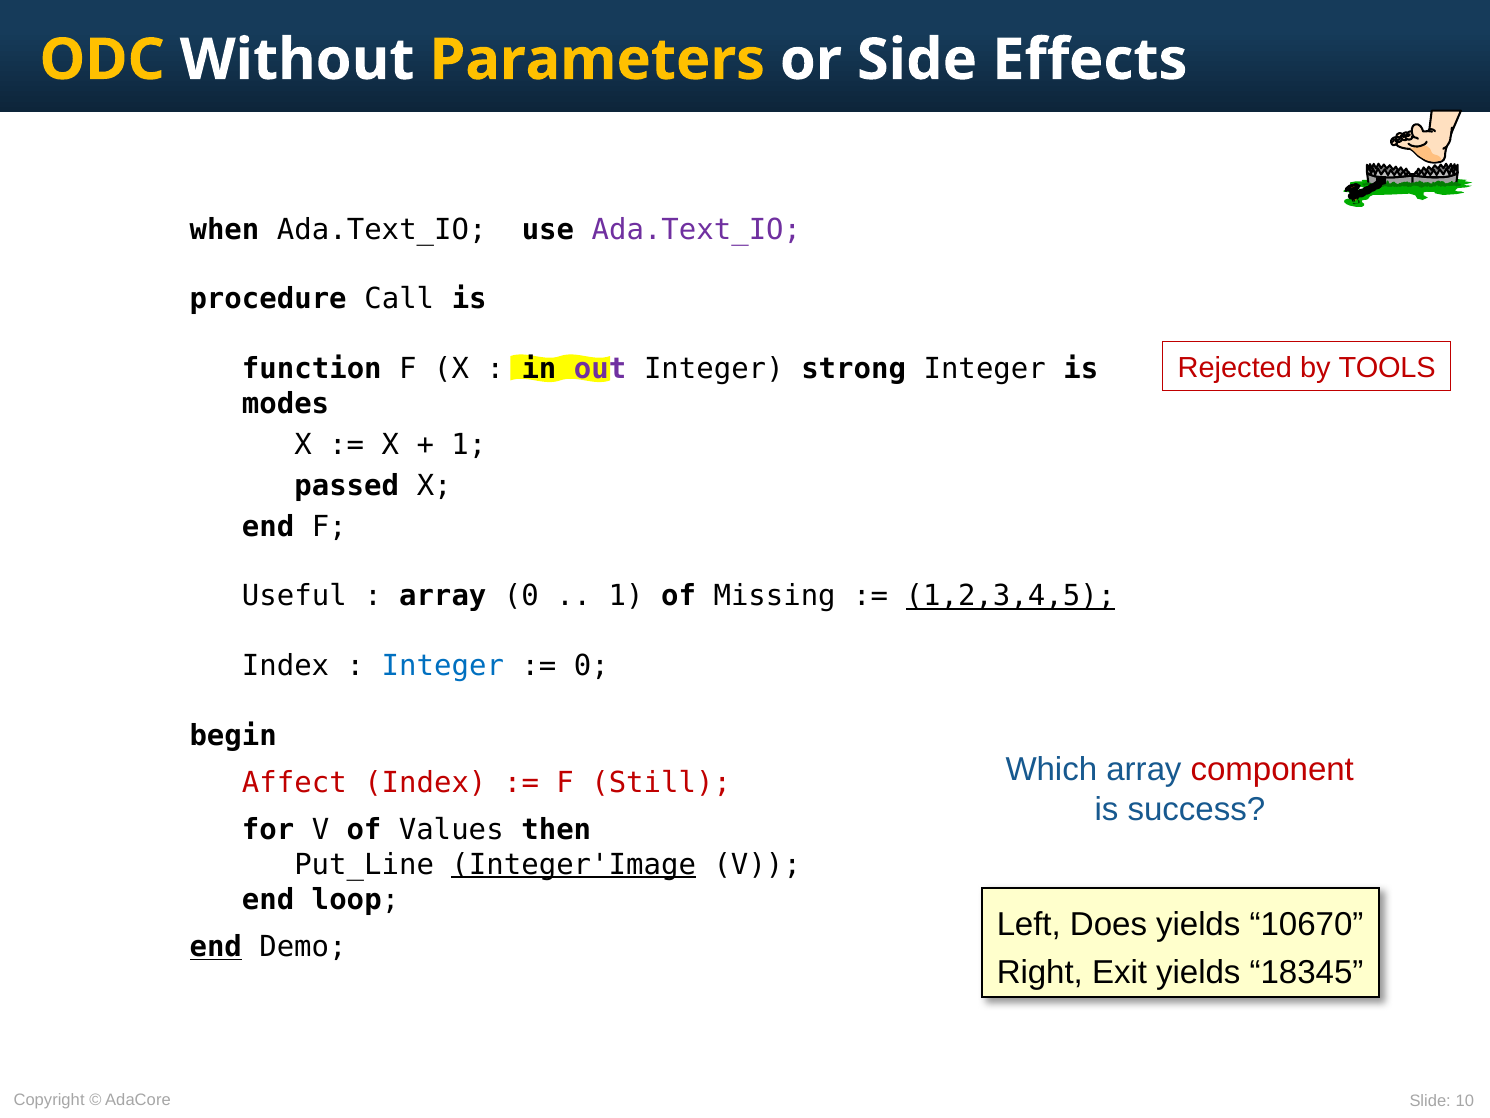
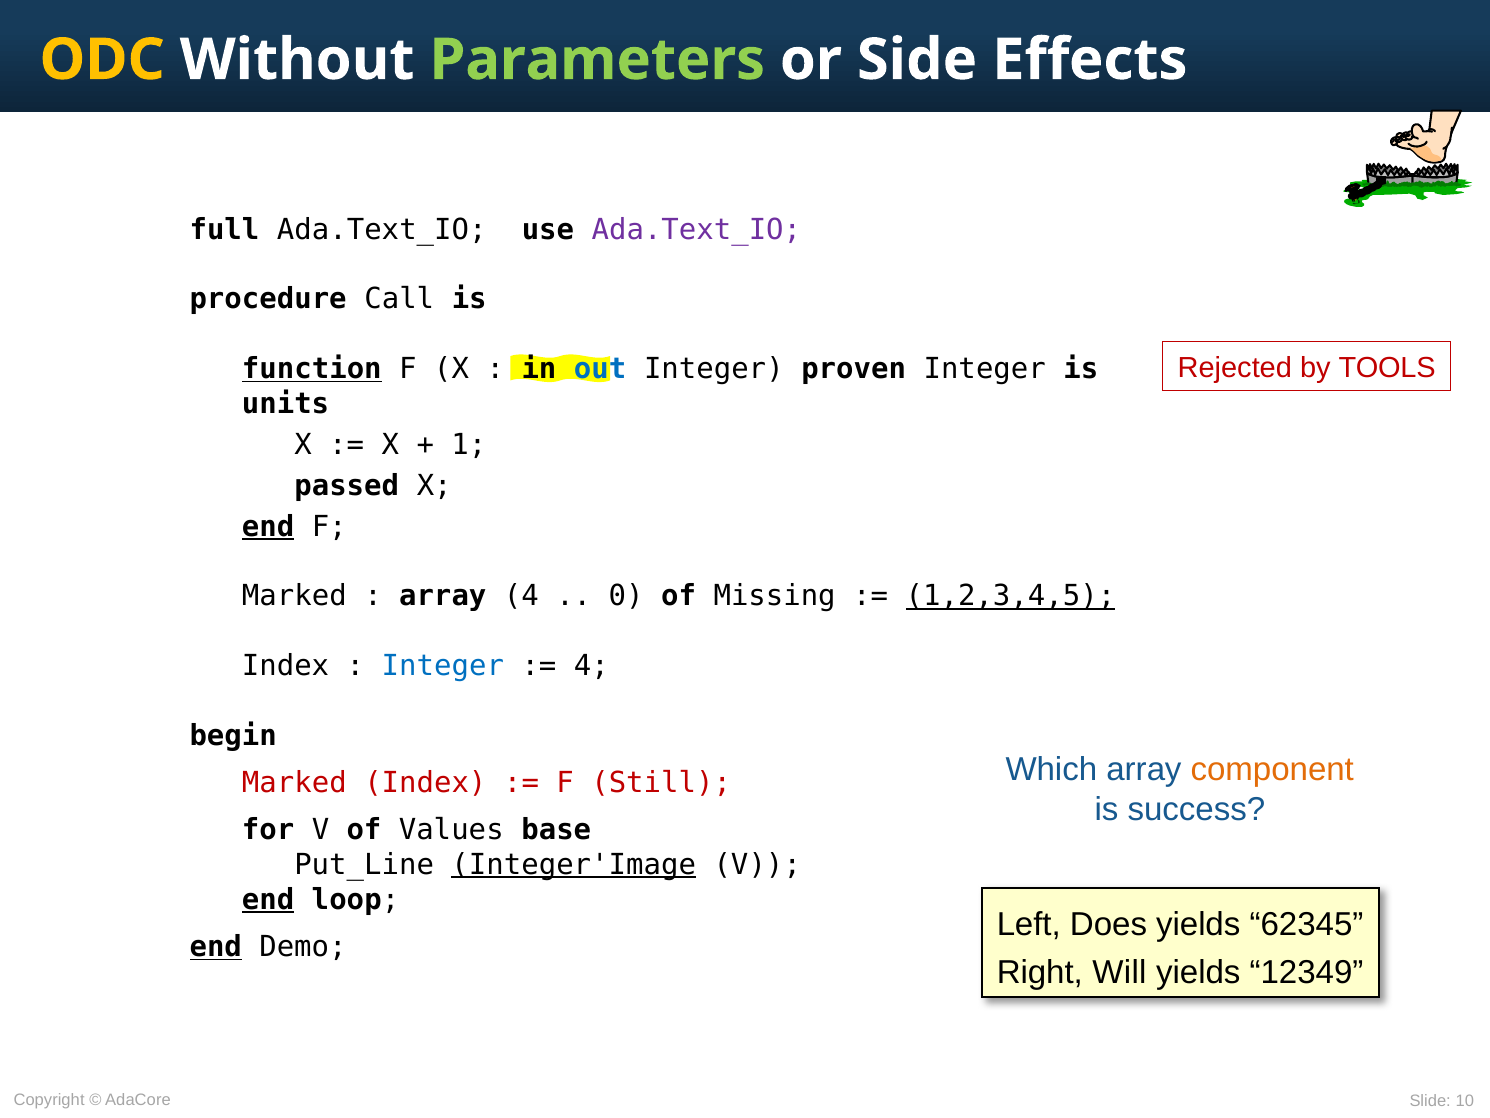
Parameters colour: yellow -> light green
when: when -> full
function underline: none -> present
out colour: purple -> blue
strong: strong -> proven
modes: modes -> units
end at (268, 527) underline: none -> present
Useful at (294, 596): Useful -> Marked
array 0: 0 -> 4
1 at (626, 596): 1 -> 0
0 at (591, 666): 0 -> 4
component colour: red -> orange
Affect at (294, 782): Affect -> Marked
then: then -> base
end at (268, 899) underline: none -> present
10670: 10670 -> 62345
Exit: Exit -> Will
18345: 18345 -> 12349
